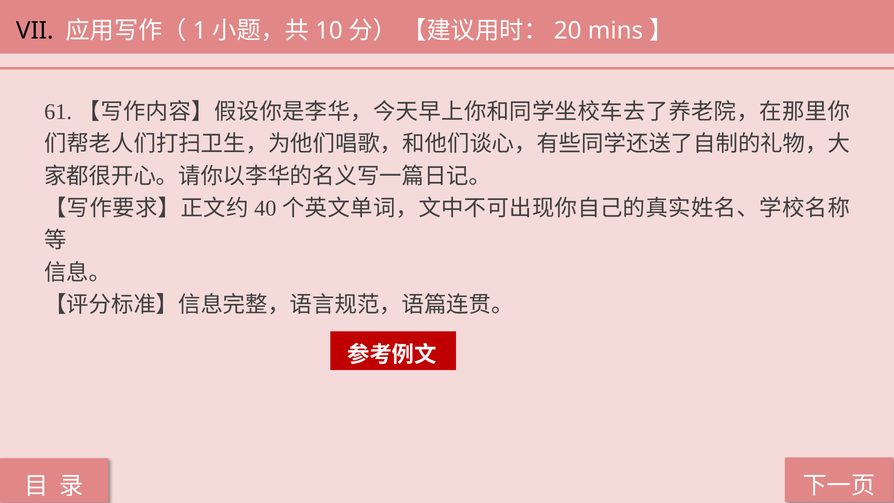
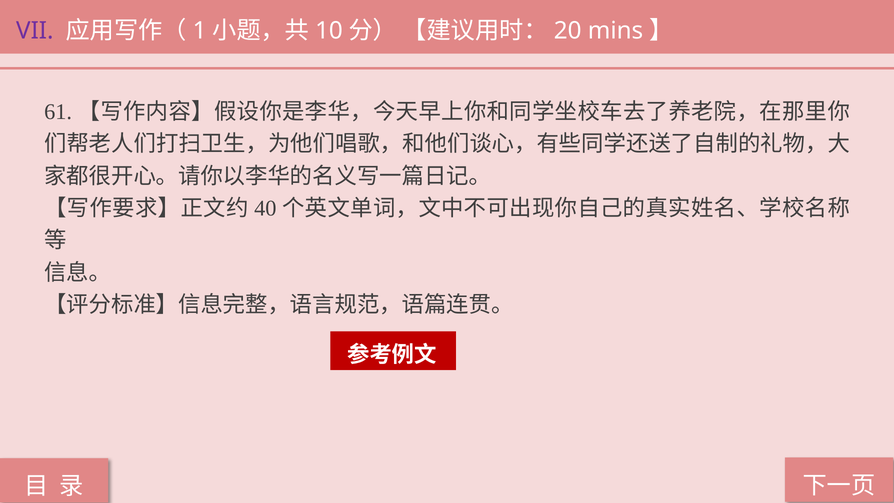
VII colour: black -> purple
